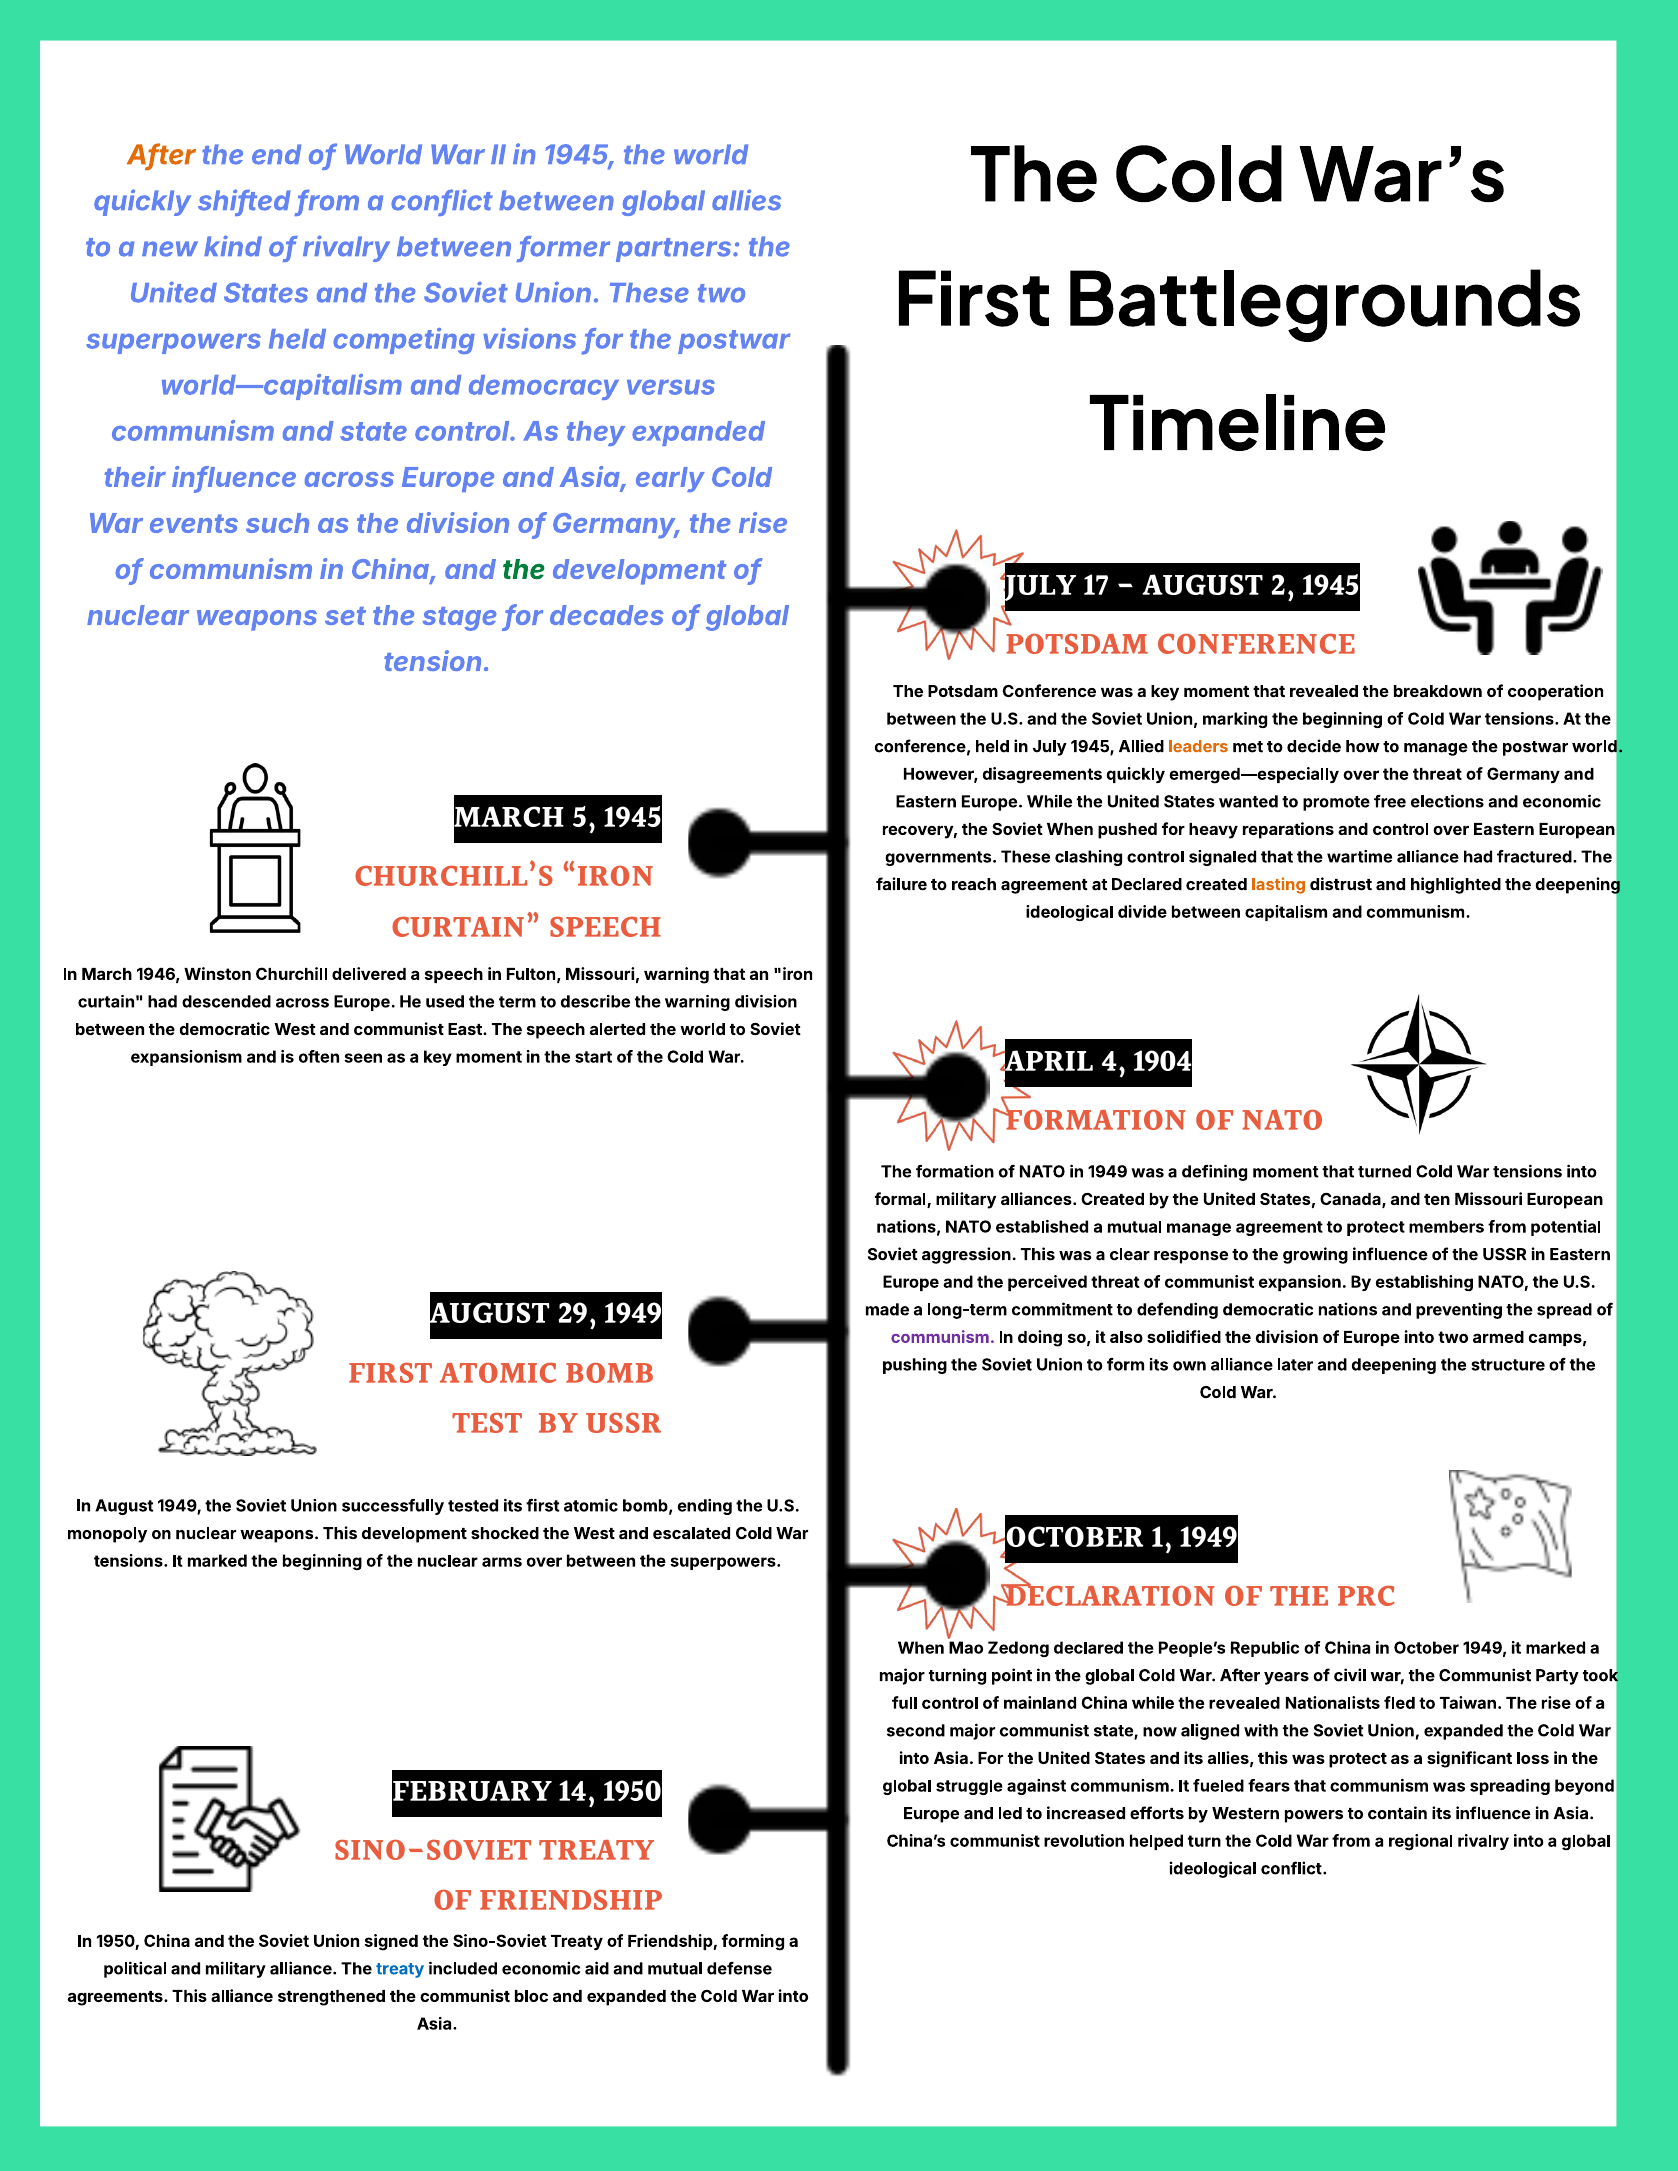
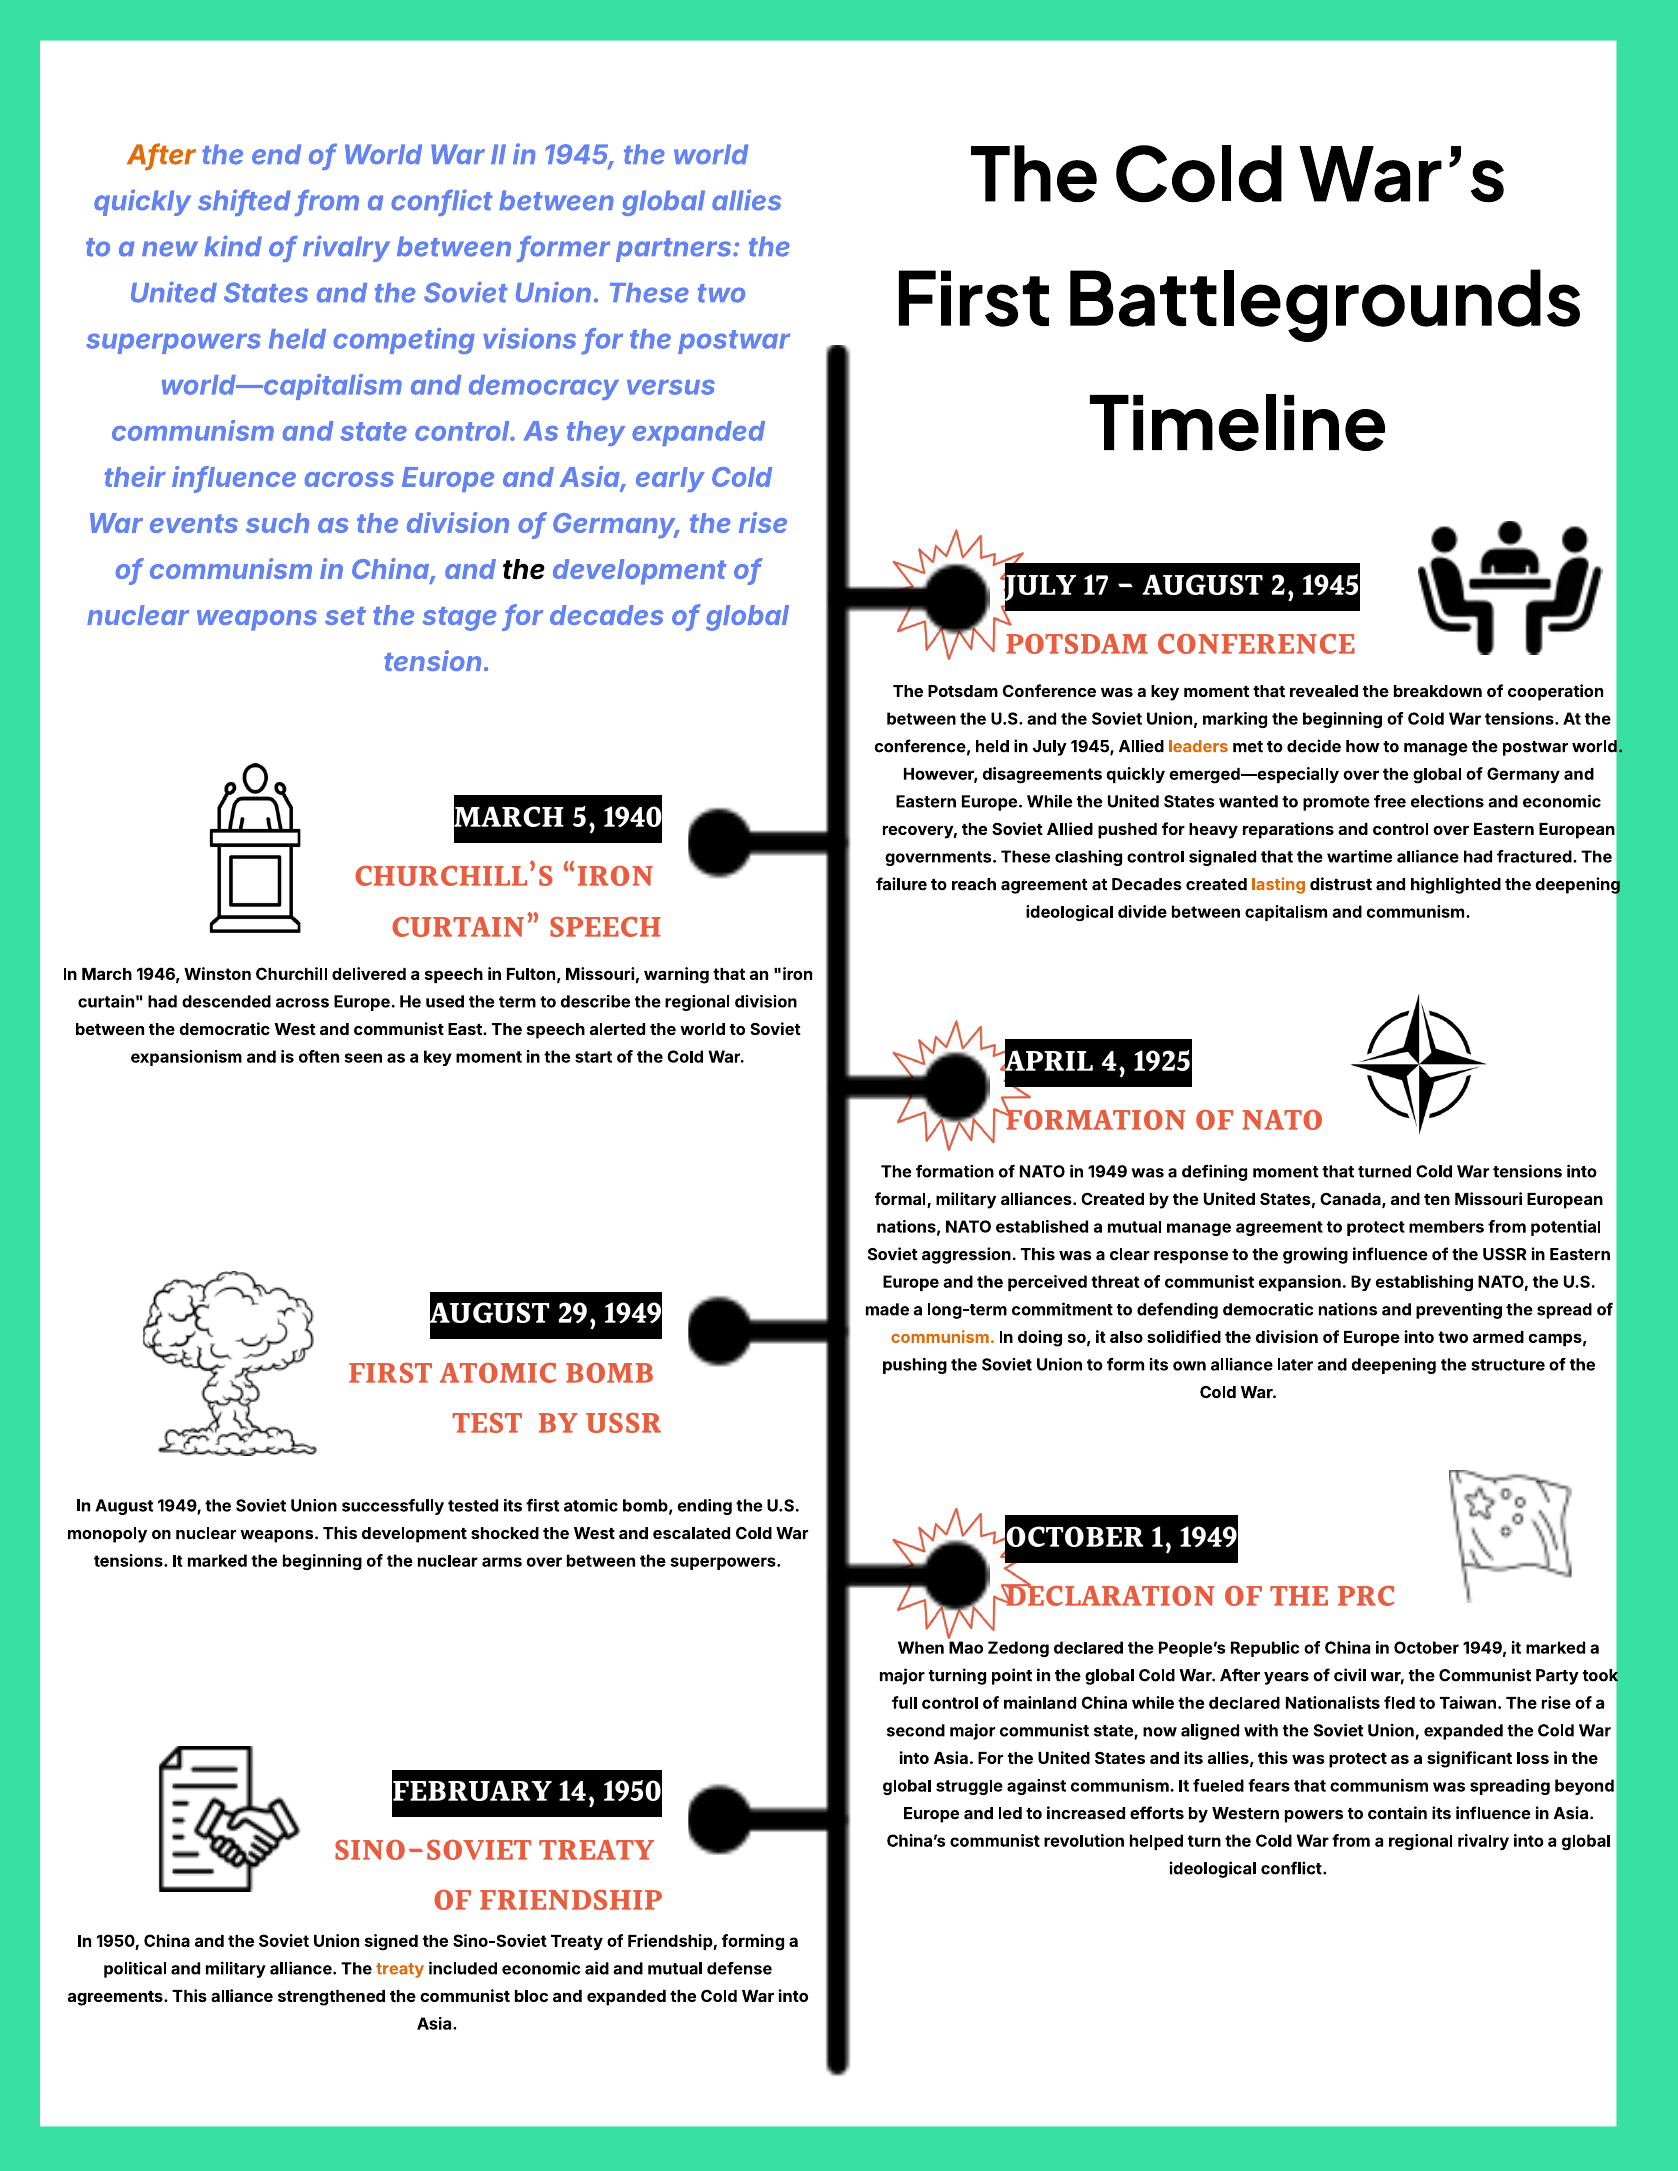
the at (524, 570) colour: green -> black
over the threat: threat -> global
5 1945: 1945 -> 1940
Soviet When: When -> Allied
at Declared: Declared -> Decades
the warning: warning -> regional
1904: 1904 -> 1925
communism at (943, 1338) colour: purple -> orange
the revealed: revealed -> declared
treaty at (400, 1969) colour: blue -> orange
